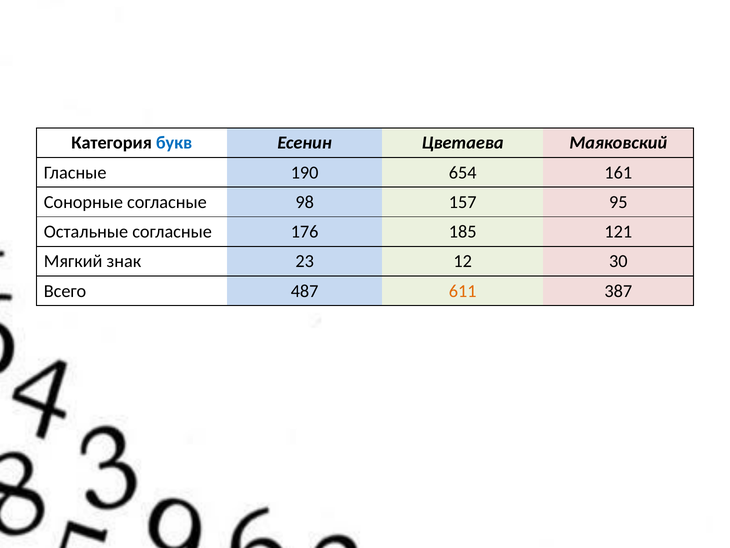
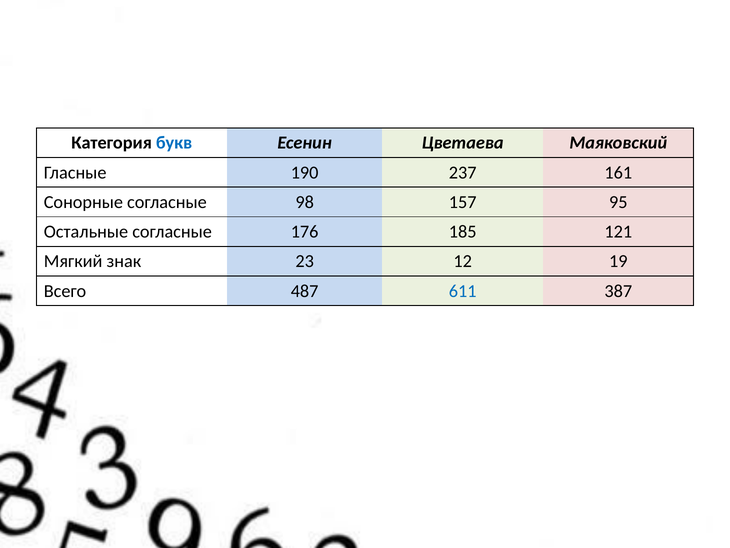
654: 654 -> 237
30: 30 -> 19
611 colour: orange -> blue
